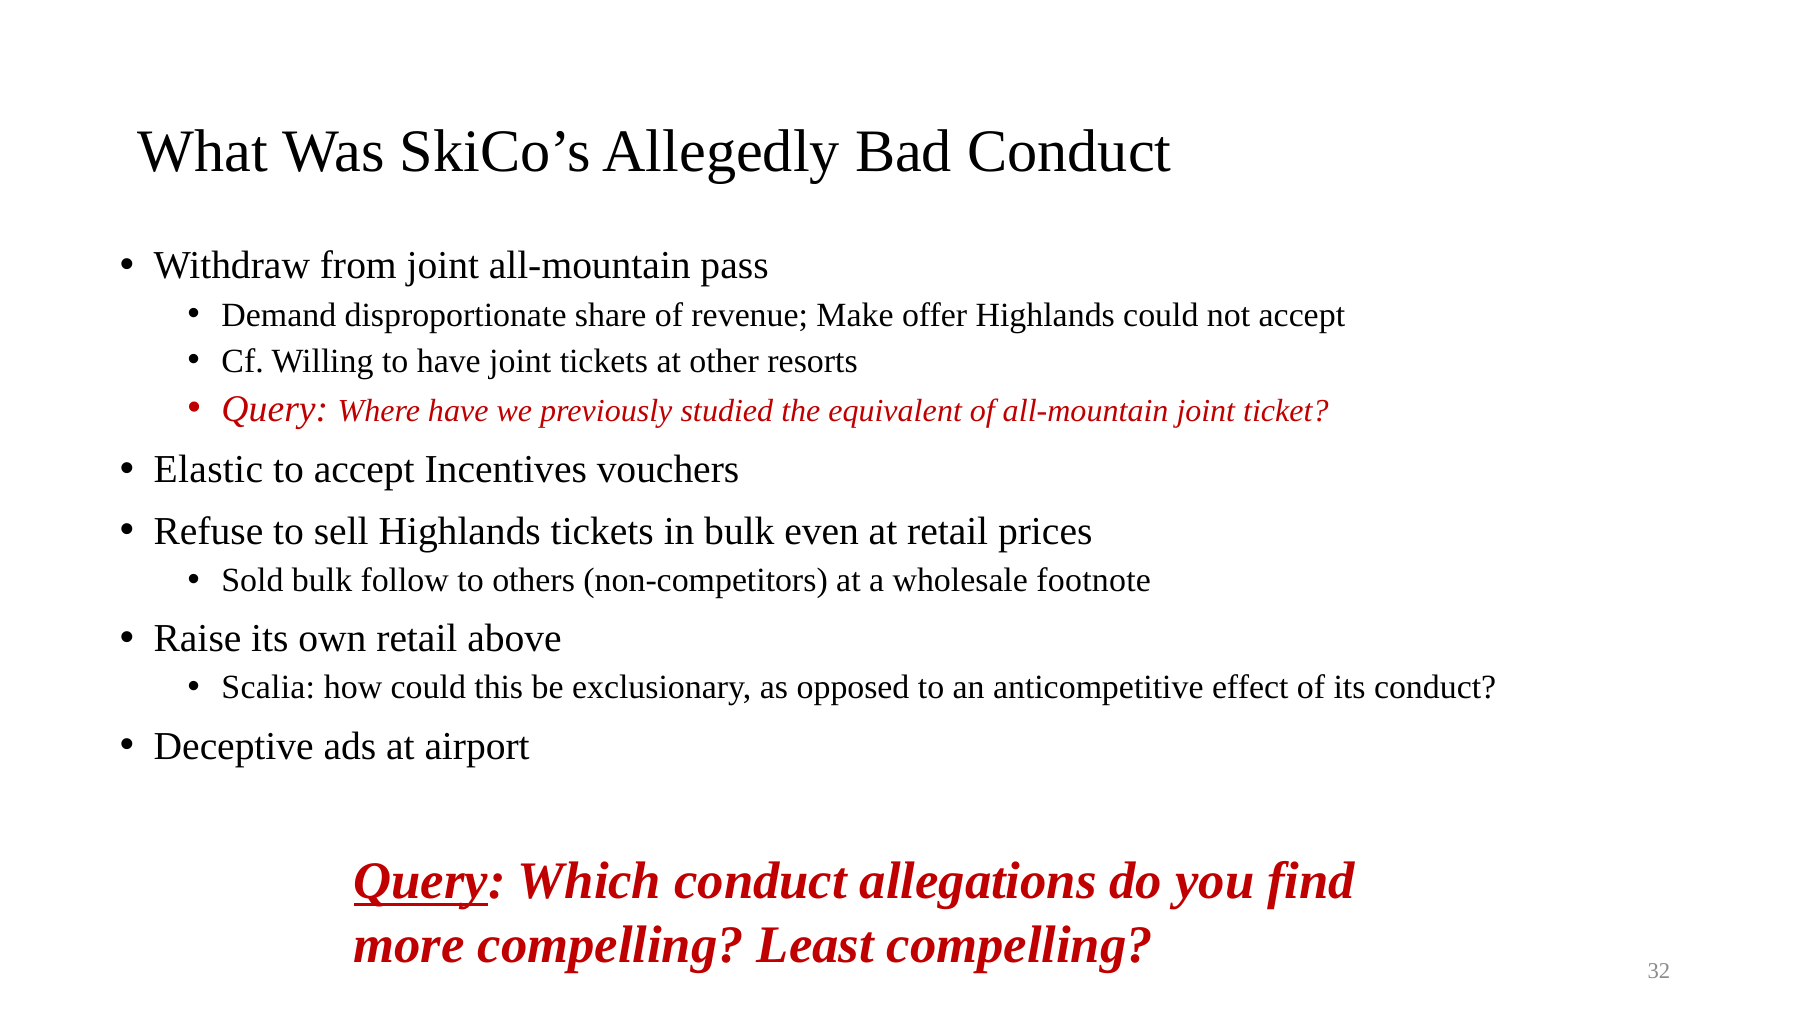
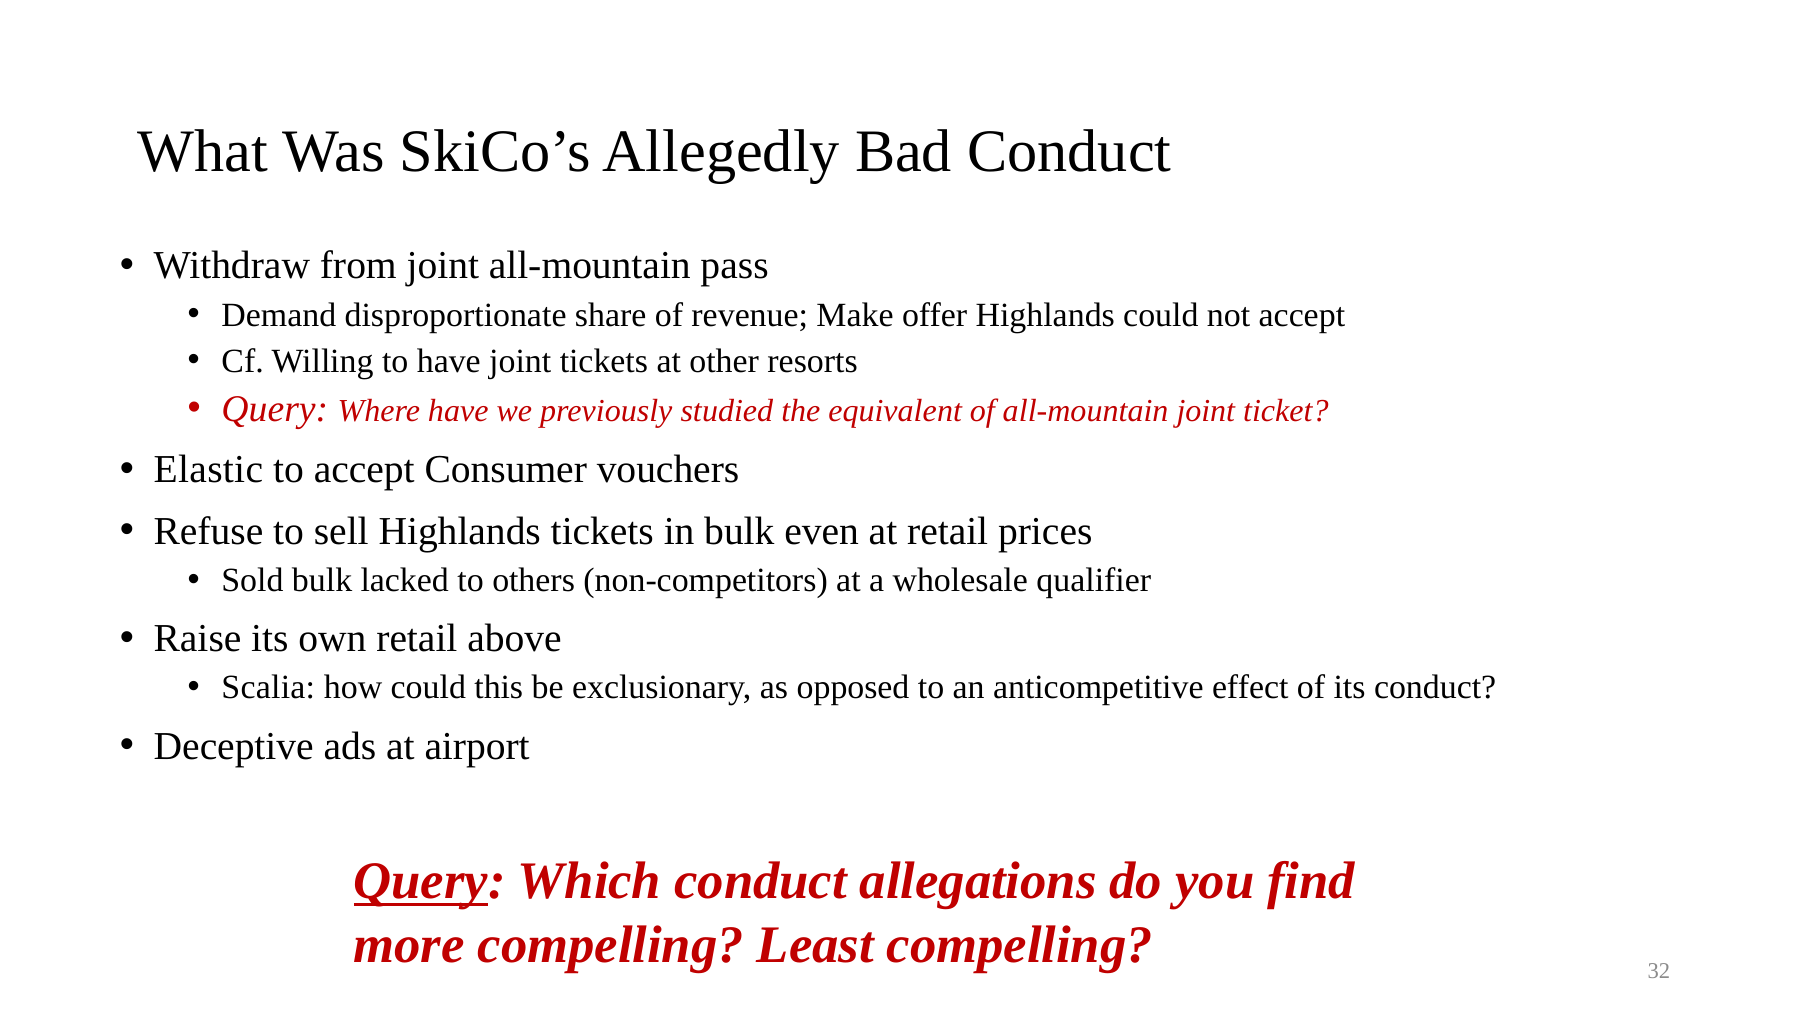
Incentives: Incentives -> Consumer
follow: follow -> lacked
footnote: footnote -> qualifier
